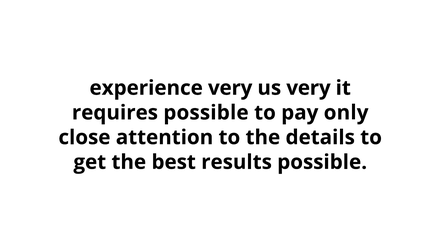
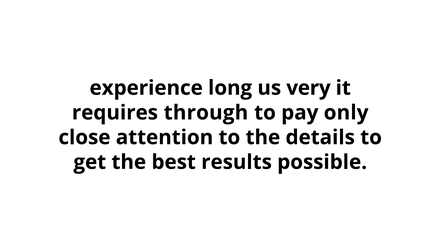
experience very: very -> long
requires possible: possible -> through
